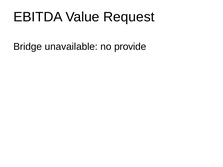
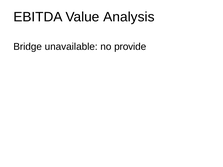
Request: Request -> Analysis
